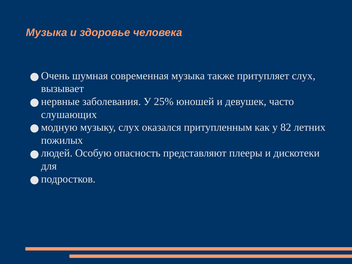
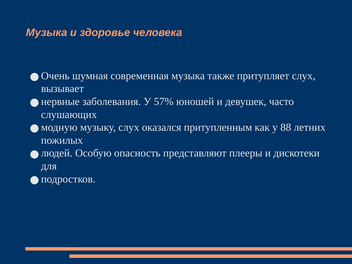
25%: 25% -> 57%
82: 82 -> 88
